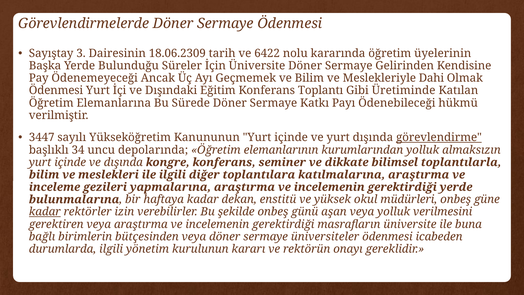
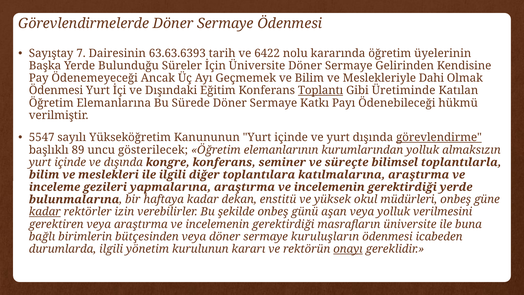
3: 3 -> 7
18.06.2309: 18.06.2309 -> 63.63.6393
Toplantı underline: none -> present
3447: 3447 -> 5547
34: 34 -> 89
depolarında: depolarında -> gösterilecek
dikkate: dikkate -> süreçte
üniversiteler: üniversiteler -> kuruluşların
onayı underline: none -> present
